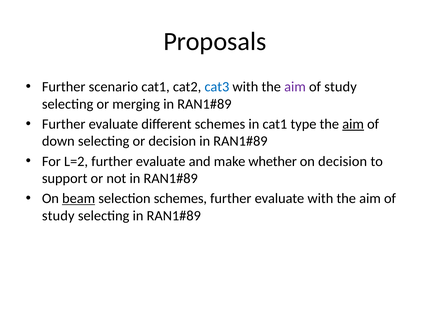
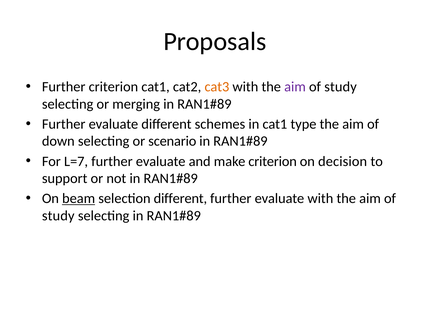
Further scenario: scenario -> criterion
cat3 colour: blue -> orange
aim at (353, 124) underline: present -> none
or decision: decision -> scenario
L=2: L=2 -> L=7
make whether: whether -> criterion
selection schemes: schemes -> different
